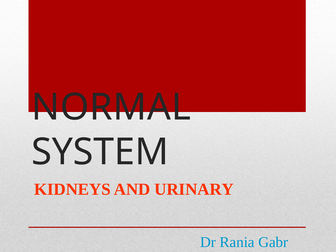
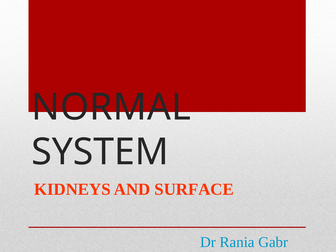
URINARY: URINARY -> SURFACE
